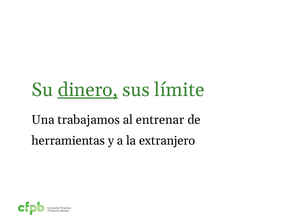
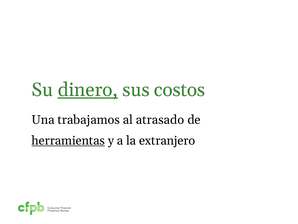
límite: límite -> costos
entrenar: entrenar -> atrasado
herramientas underline: none -> present
